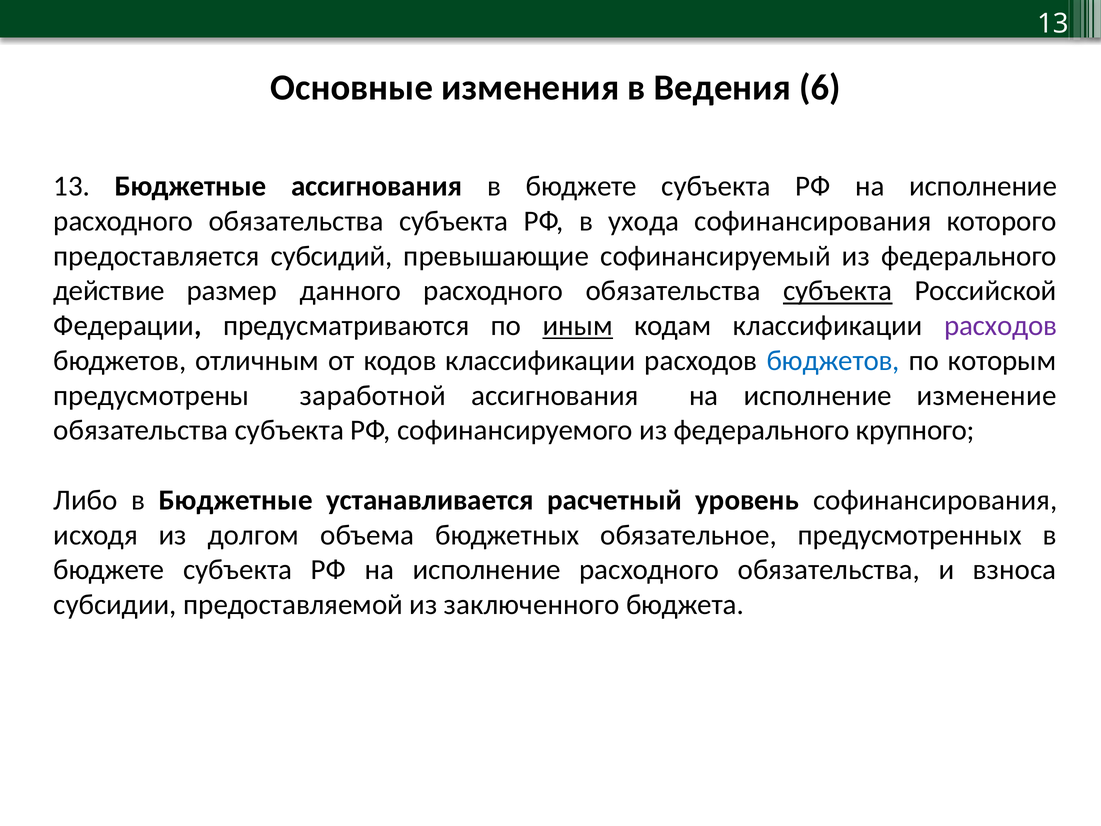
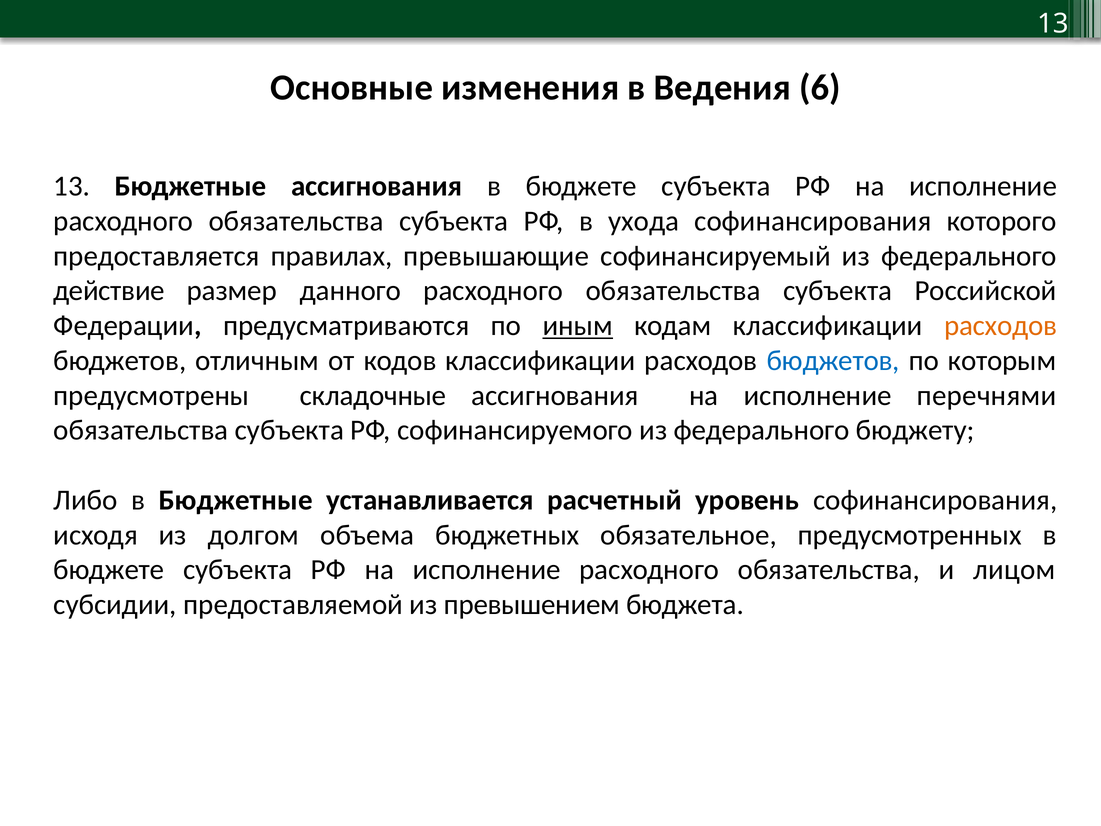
субсидий: субсидий -> правилах
субъекта at (838, 291) underline: present -> none
расходов at (1001, 326) colour: purple -> orange
заработной: заработной -> складочные
изменение: изменение -> перечнями
крупного: крупного -> бюджету
взноса: взноса -> лицом
заключенного: заключенного -> превышением
